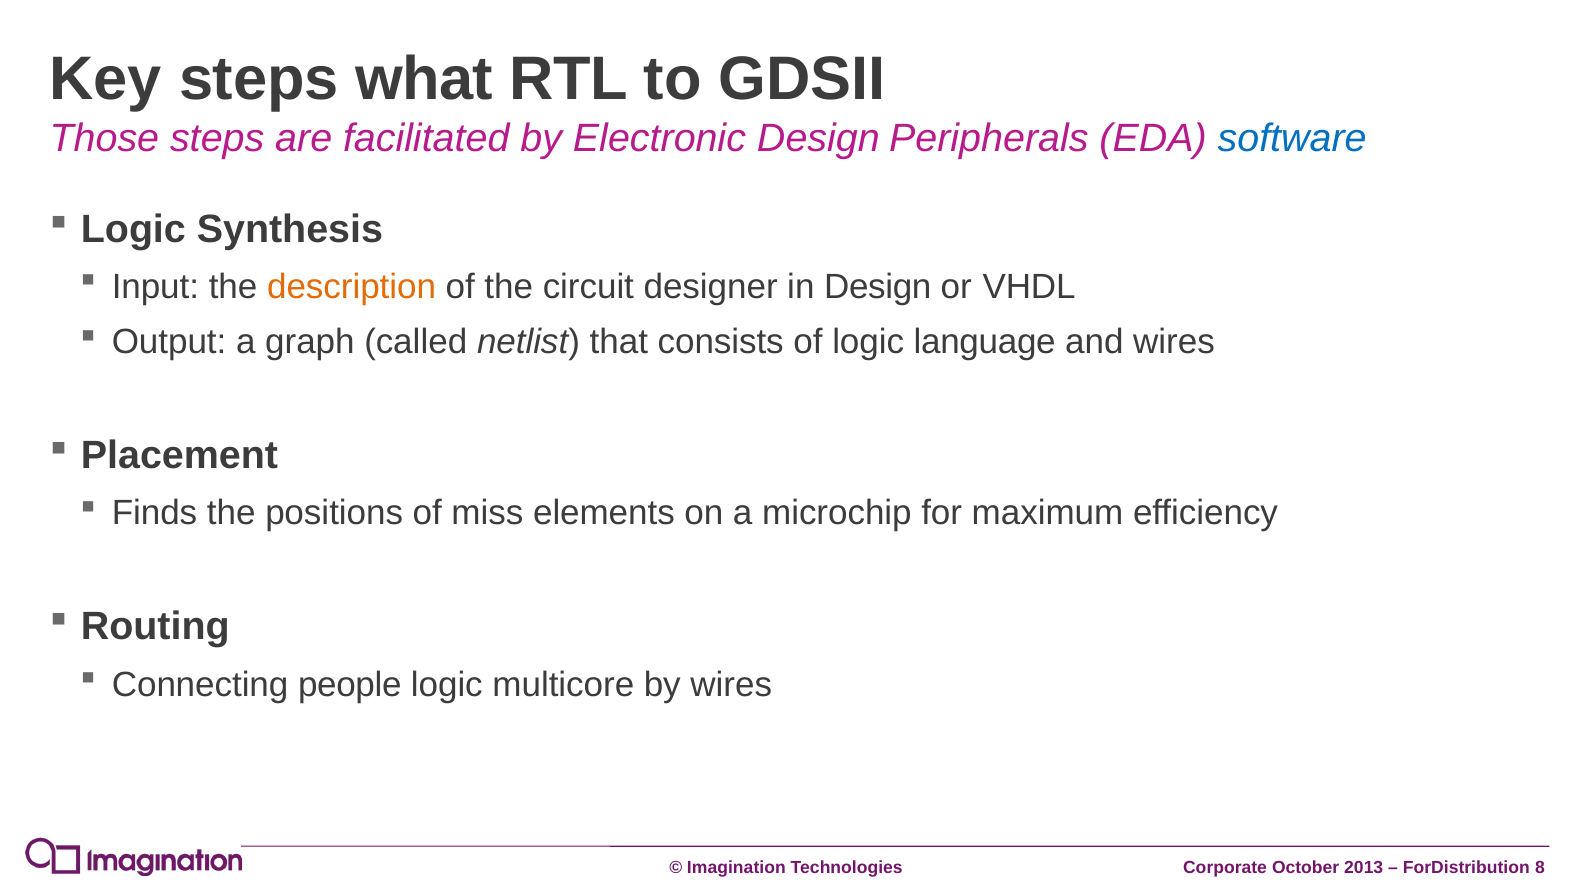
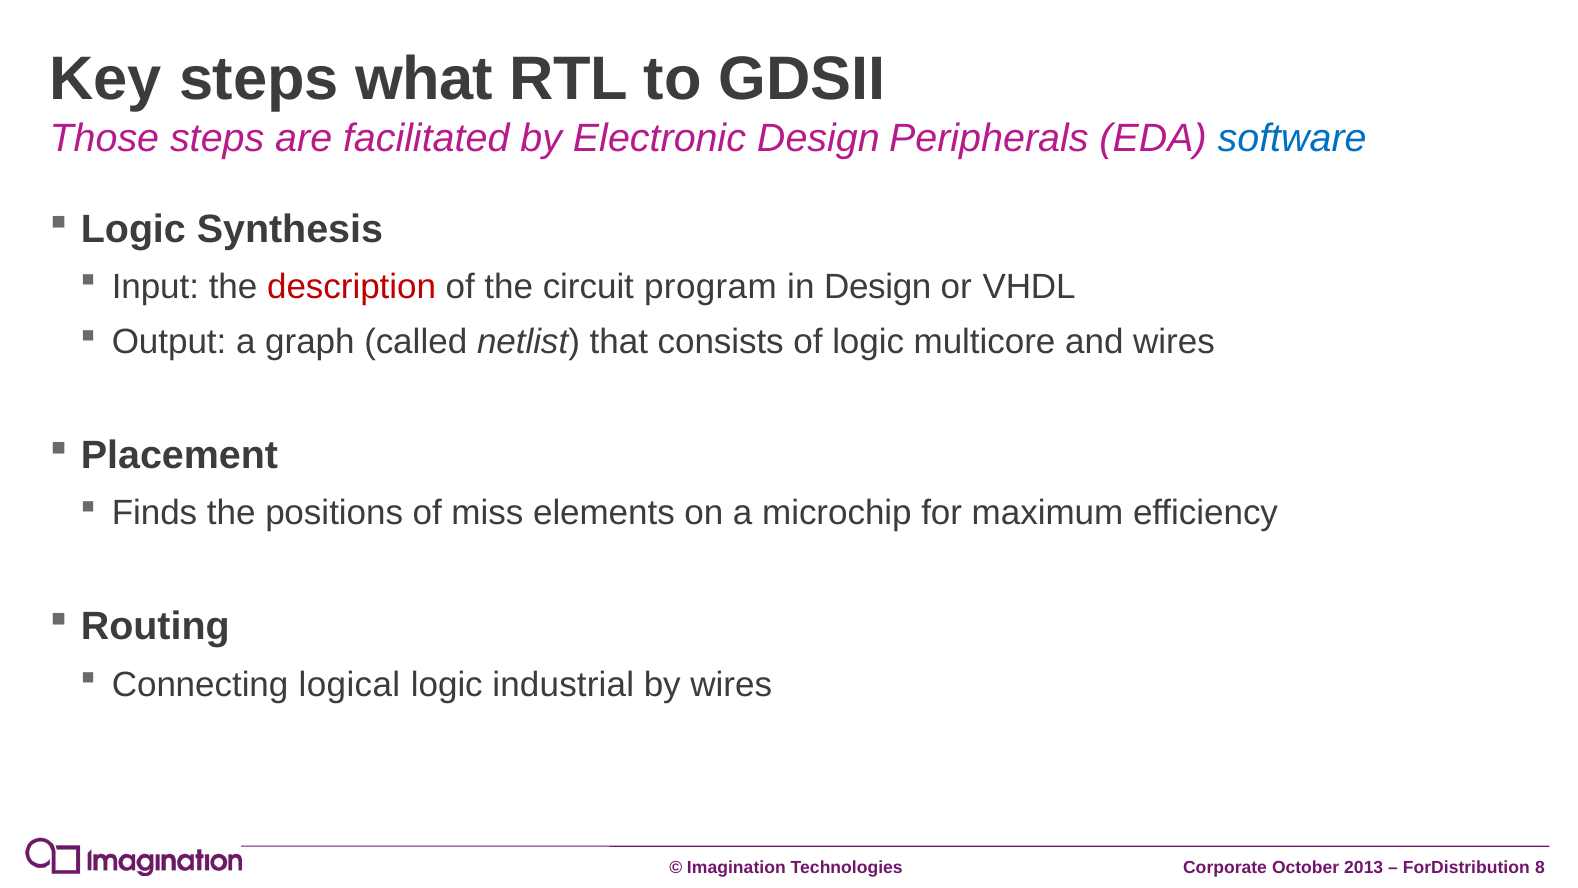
description colour: orange -> red
designer: designer -> program
language: language -> multicore
people: people -> logical
multicore: multicore -> industrial
